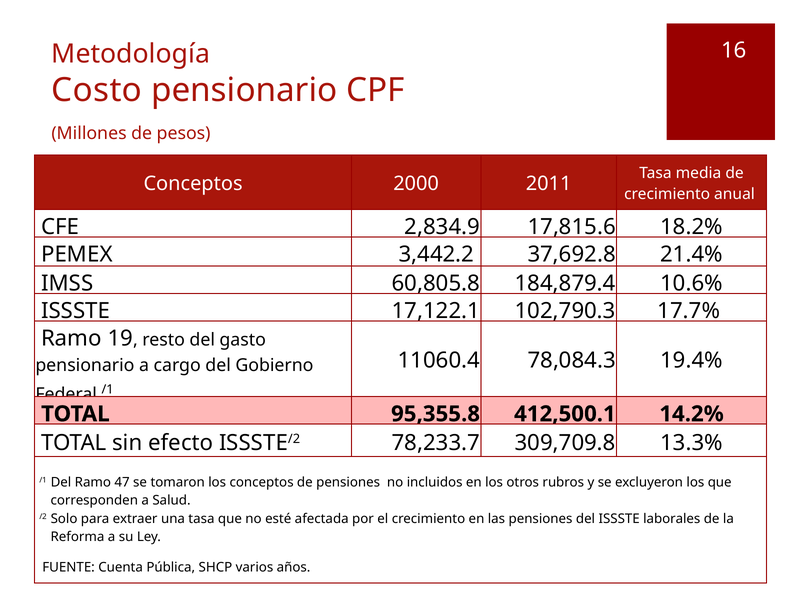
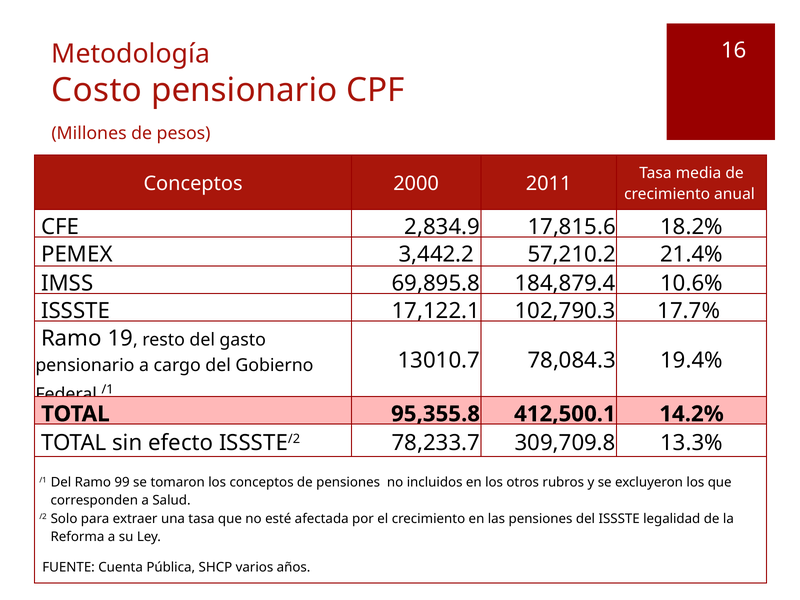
37,692.8: 37,692.8 -> 57,210.2
60,805.8: 60,805.8 -> 69,895.8
11060.4: 11060.4 -> 13010.7
47: 47 -> 99
laborales: laborales -> legalidad
